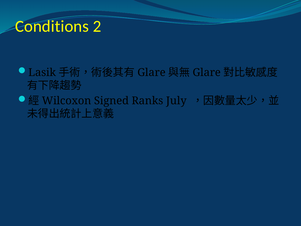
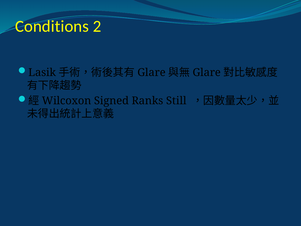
July: July -> Still
